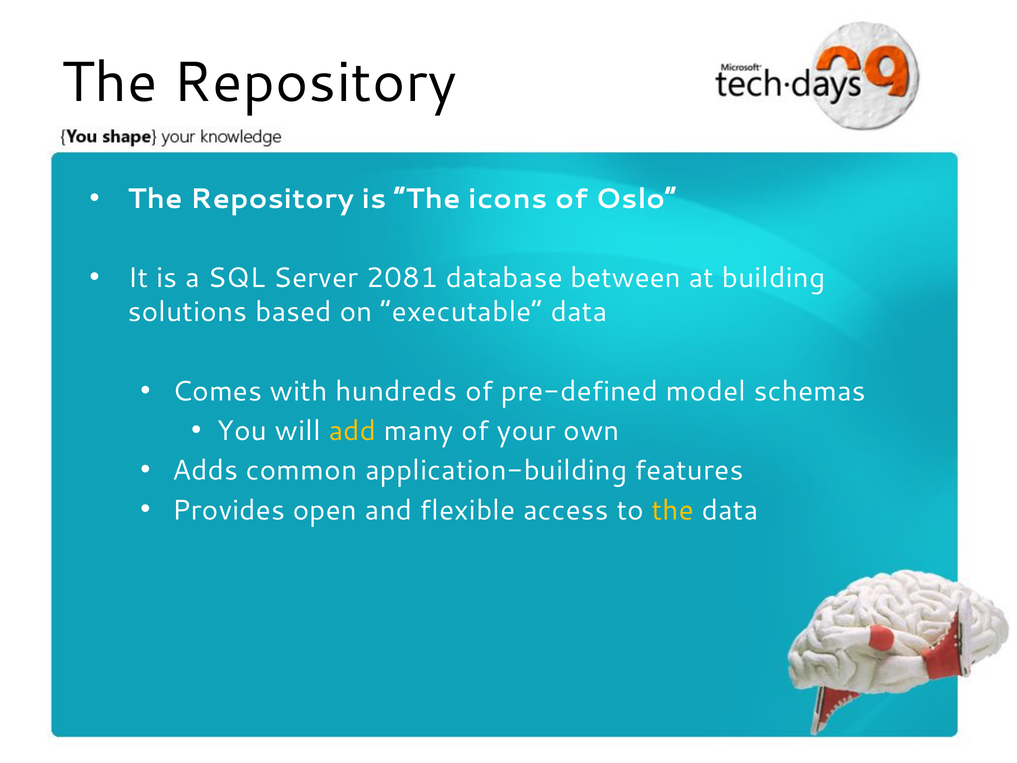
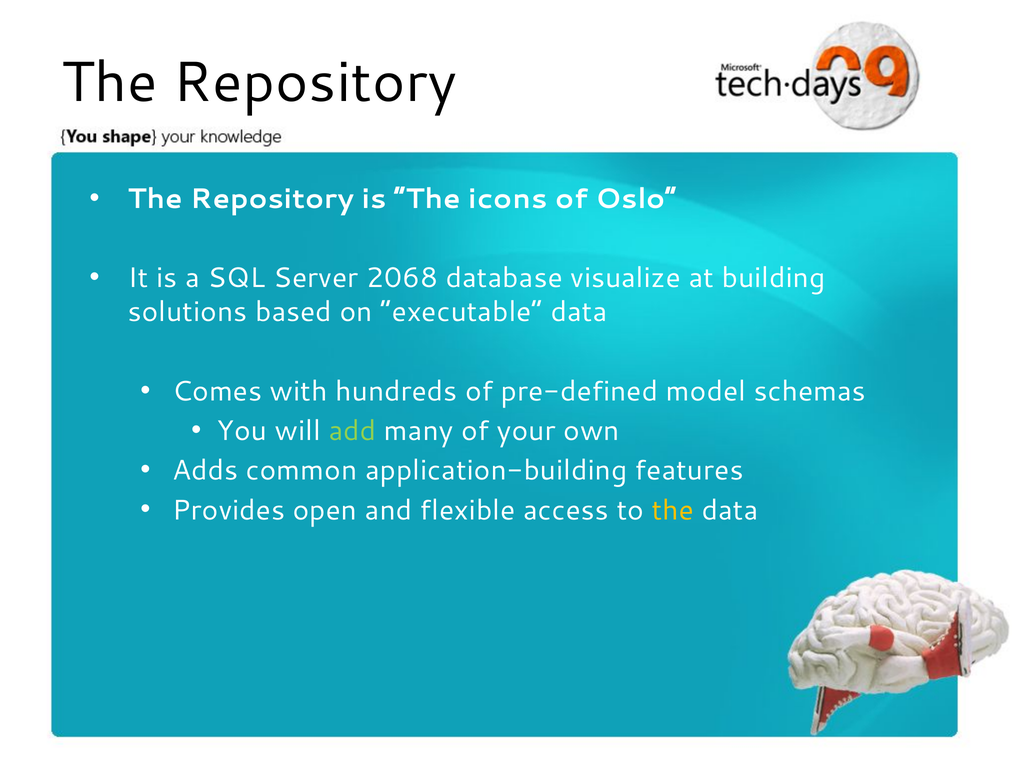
2081: 2081 -> 2068
between: between -> visualize
add colour: yellow -> light green
